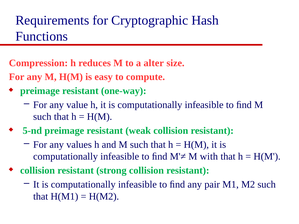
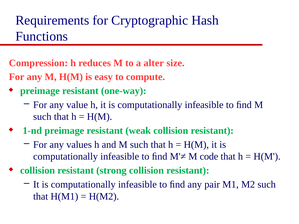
5-nd: 5-nd -> 1-nd
with: with -> code
